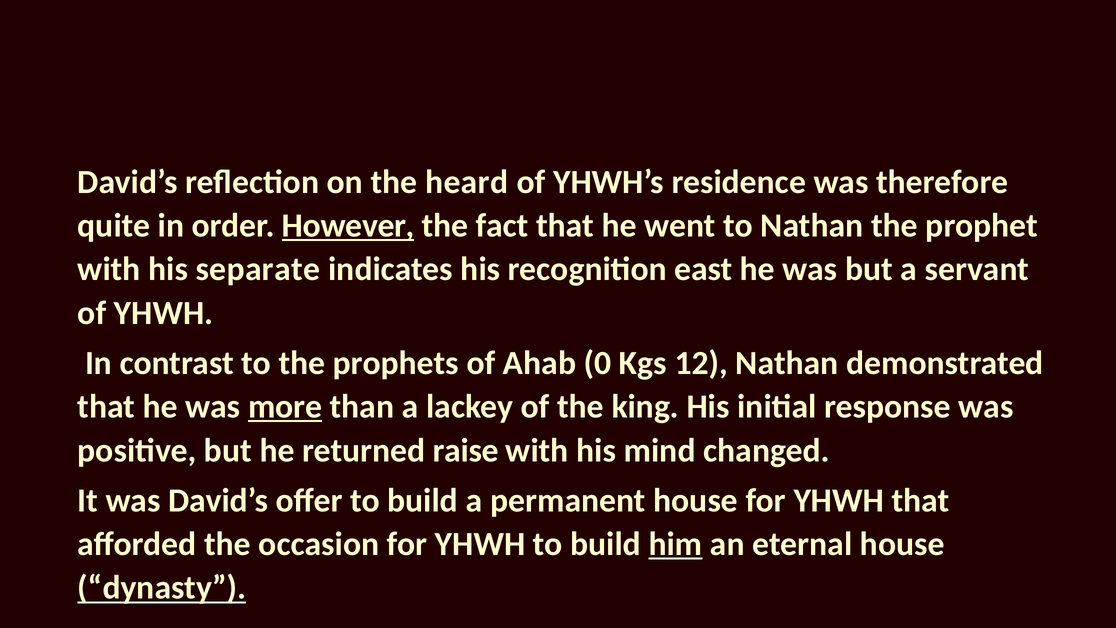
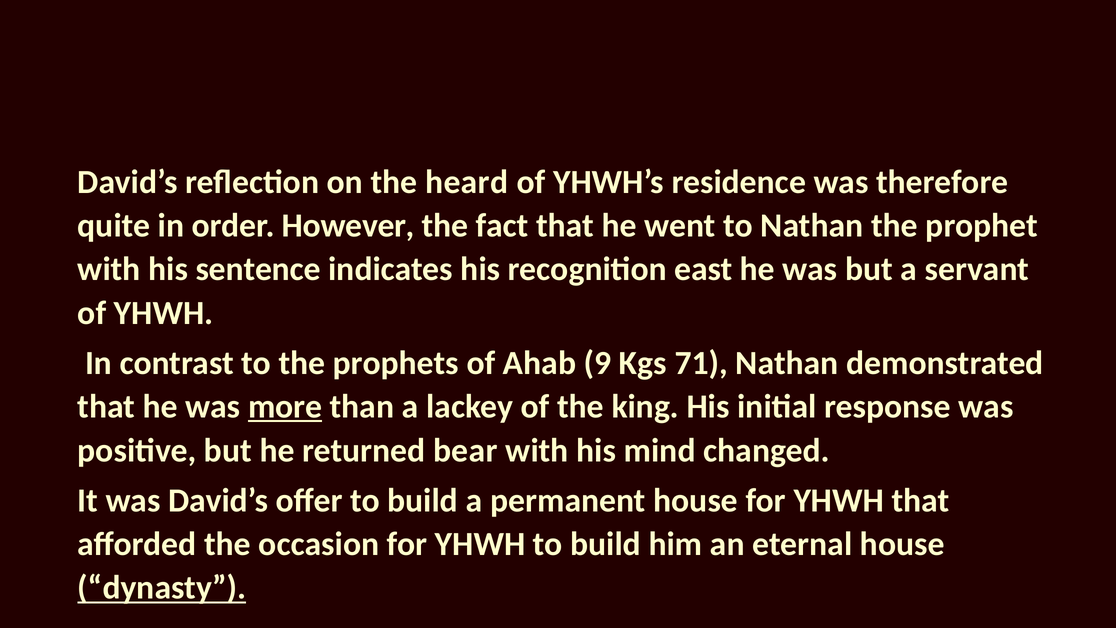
However underline: present -> none
separate: separate -> sentence
0: 0 -> 9
12: 12 -> 71
raise: raise -> bear
him underline: present -> none
